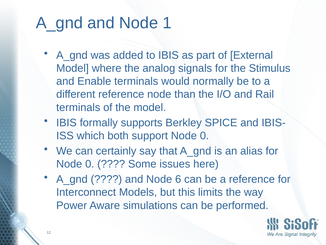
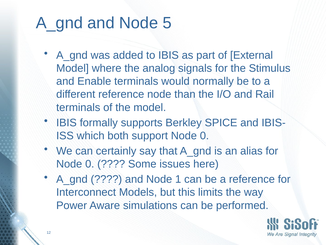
1: 1 -> 5
6: 6 -> 1
